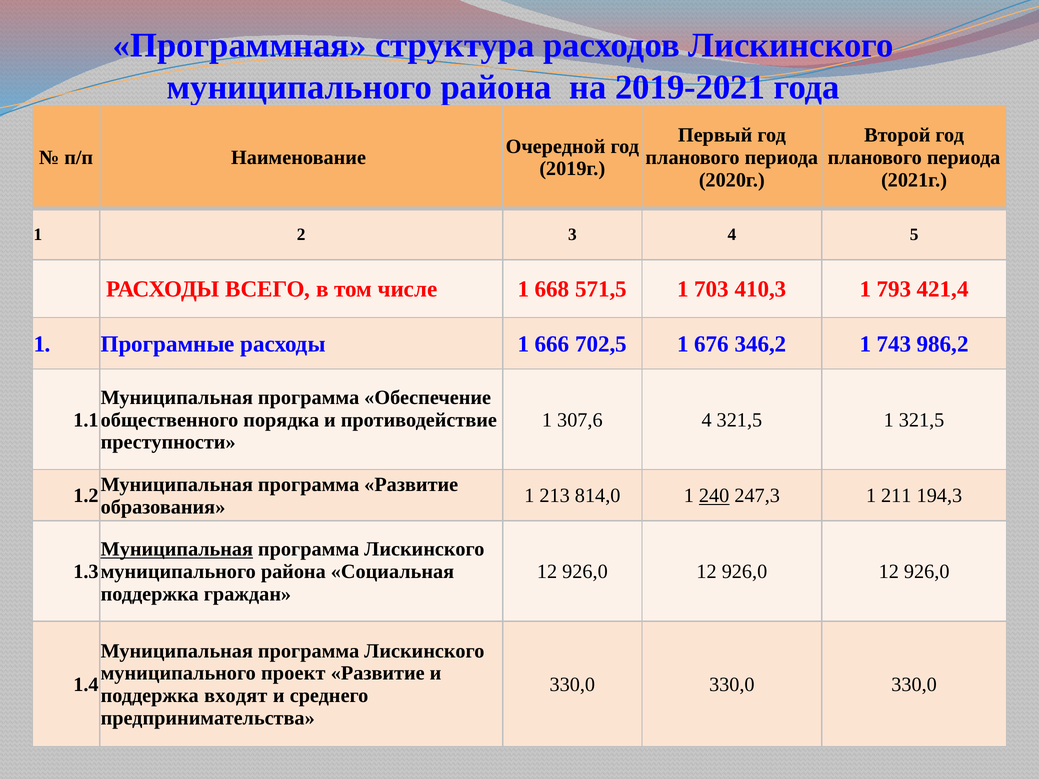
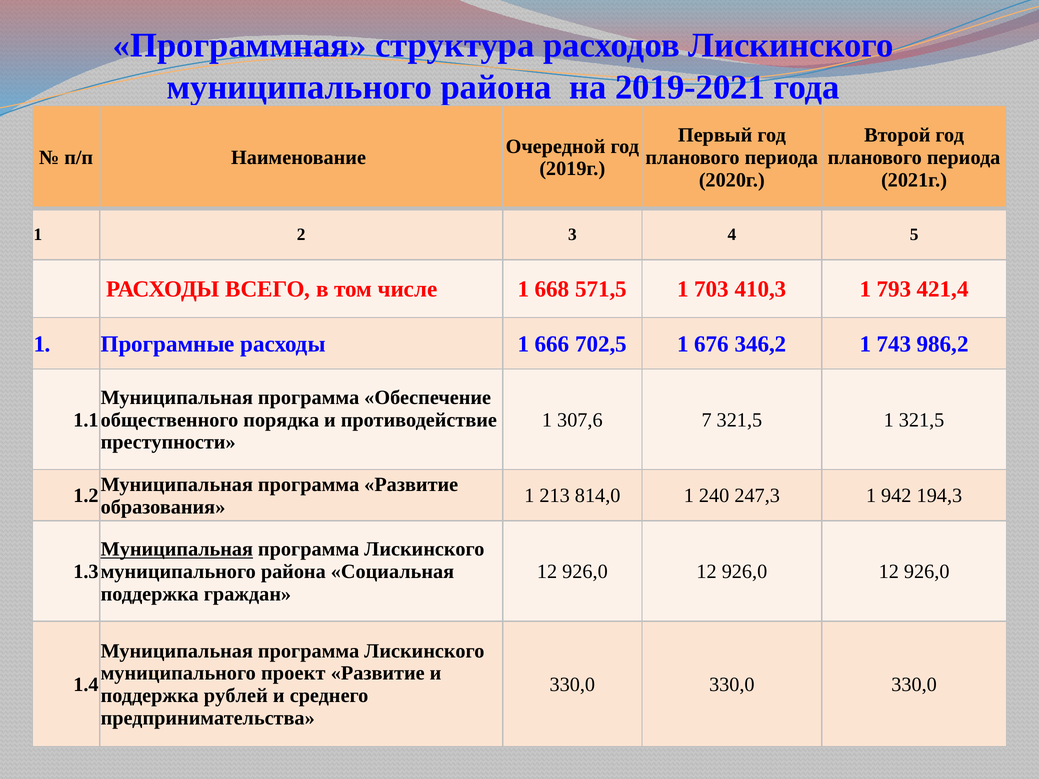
307,6 4: 4 -> 7
240 underline: present -> none
211: 211 -> 942
входят: входят -> рублей
